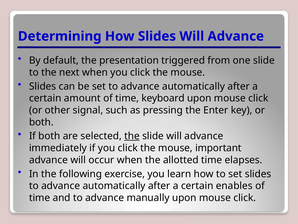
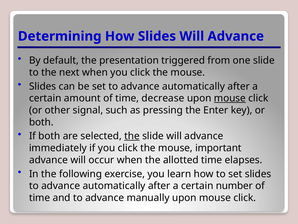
keyboard: keyboard -> decrease
mouse at (230, 98) underline: none -> present
enables: enables -> number
